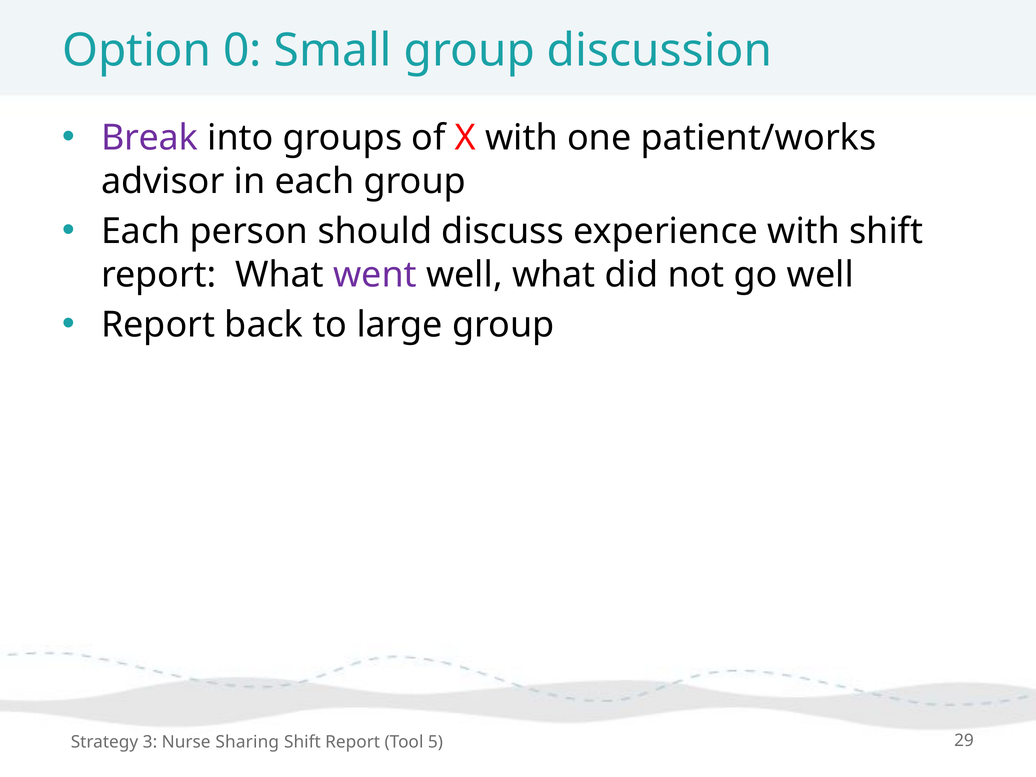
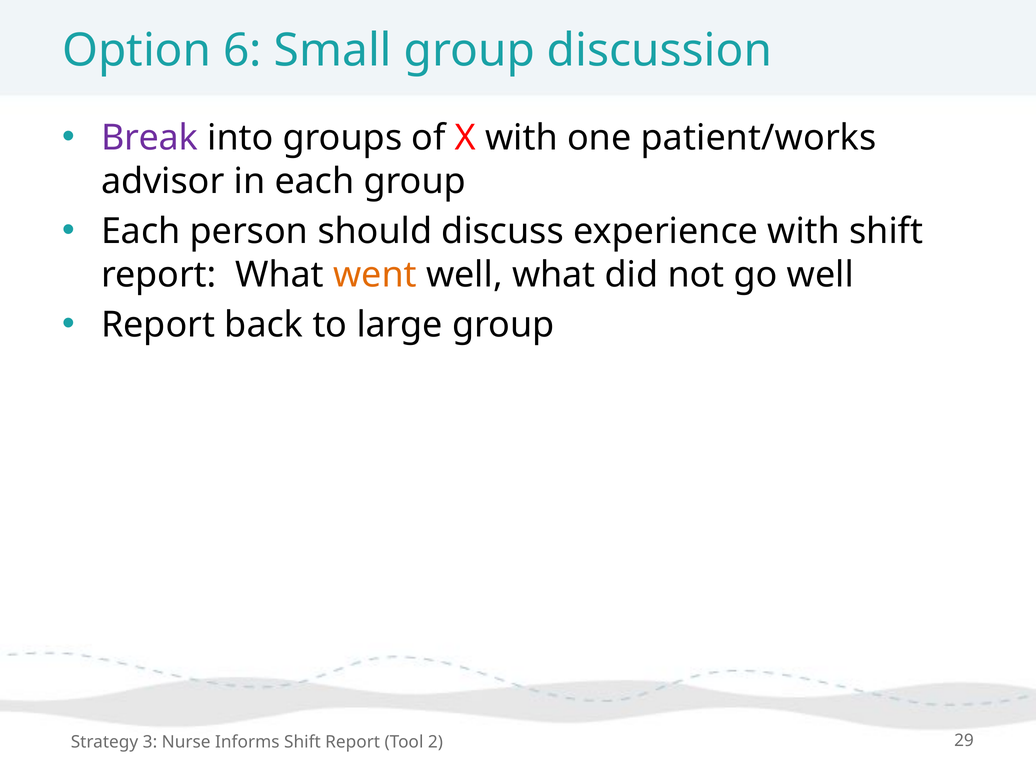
0: 0 -> 6
went colour: purple -> orange
Sharing: Sharing -> Informs
5: 5 -> 2
